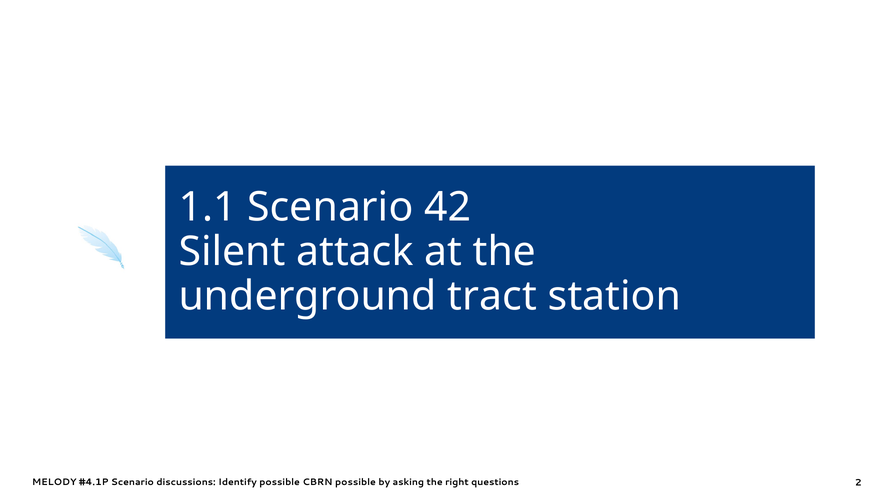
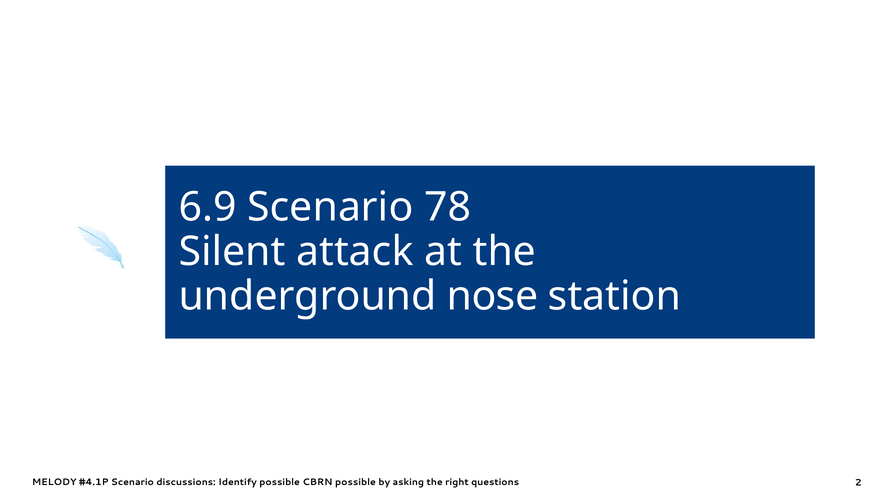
1.1: 1.1 -> 6.9
42: 42 -> 78
tract: tract -> nose
